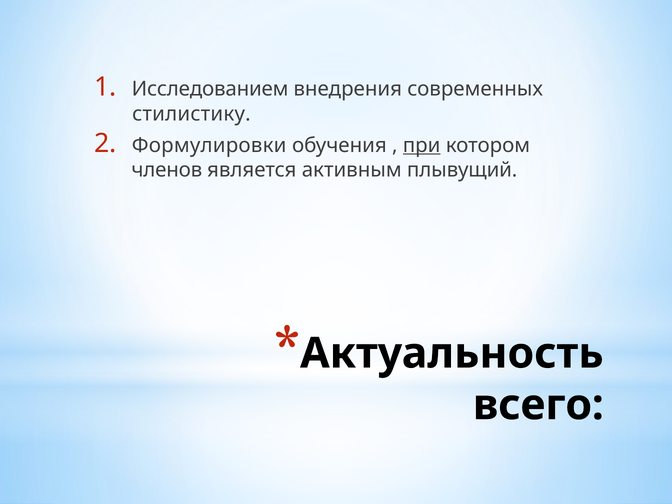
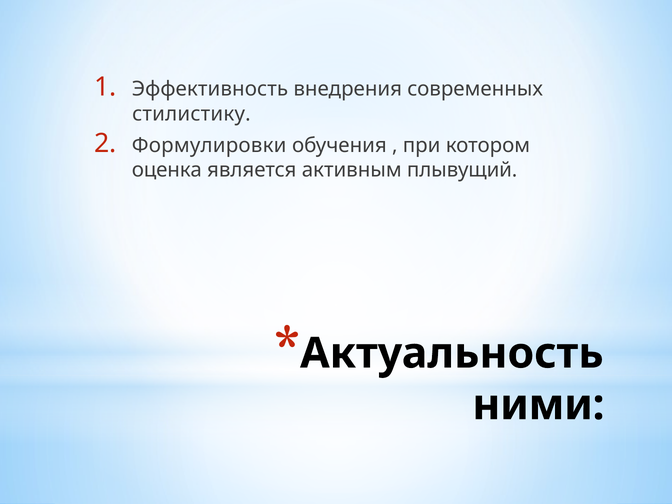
Исследованием: Исследованием -> Эффективность
при underline: present -> none
членов: членов -> оценка
всего: всего -> ними
